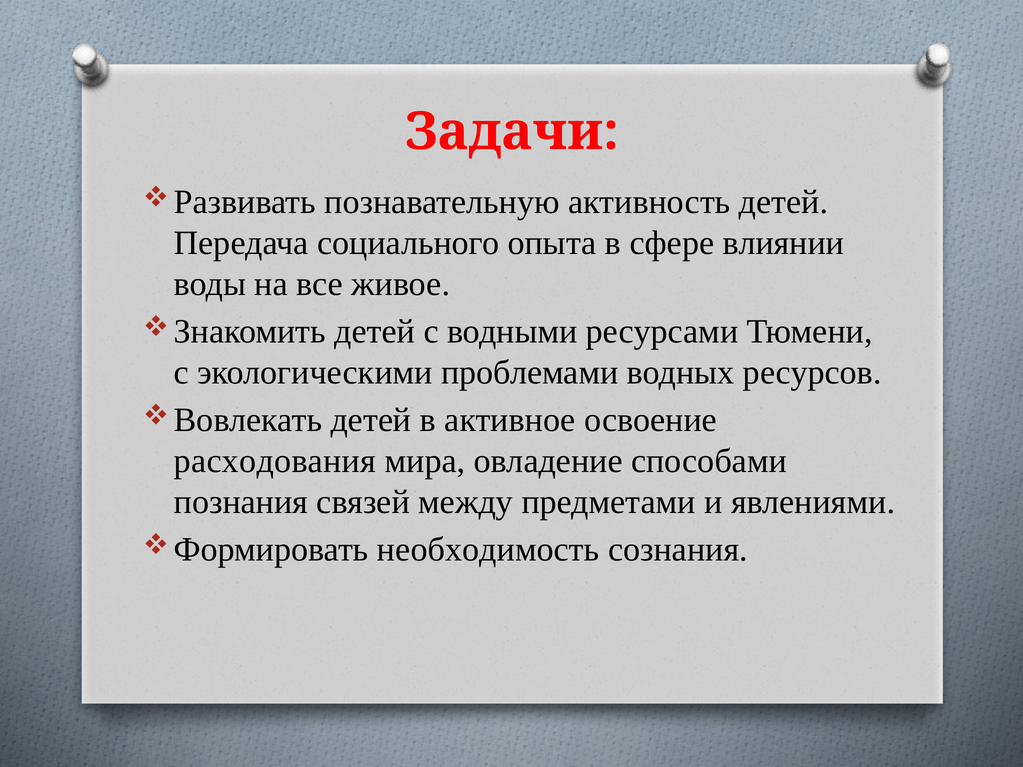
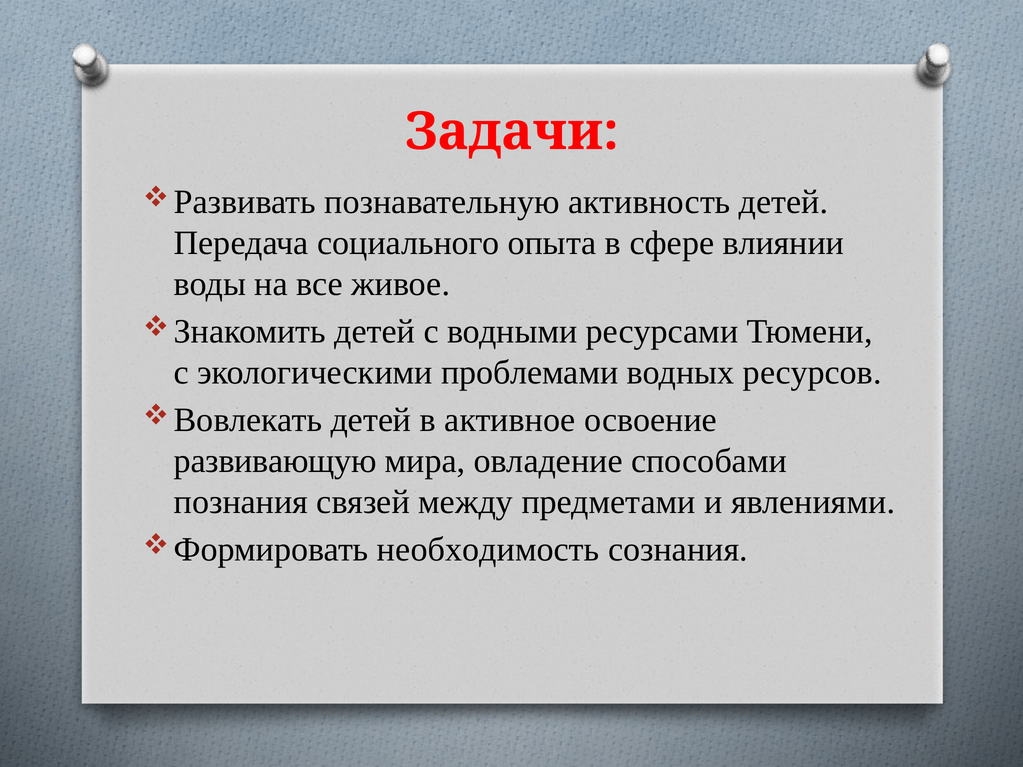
расходования: расходования -> развивающую
